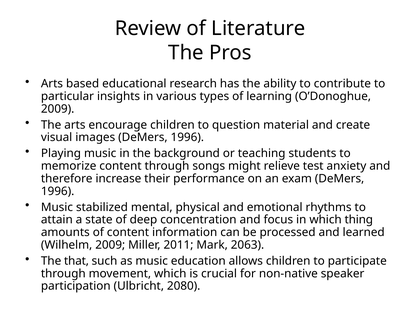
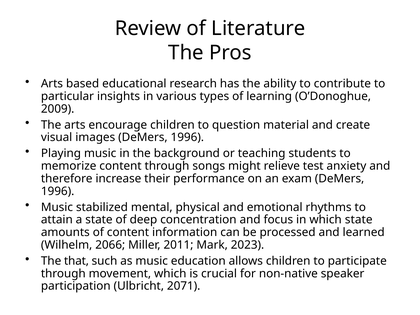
which thing: thing -> state
Wilhelm 2009: 2009 -> 2066
2063: 2063 -> 2023
2080: 2080 -> 2071
